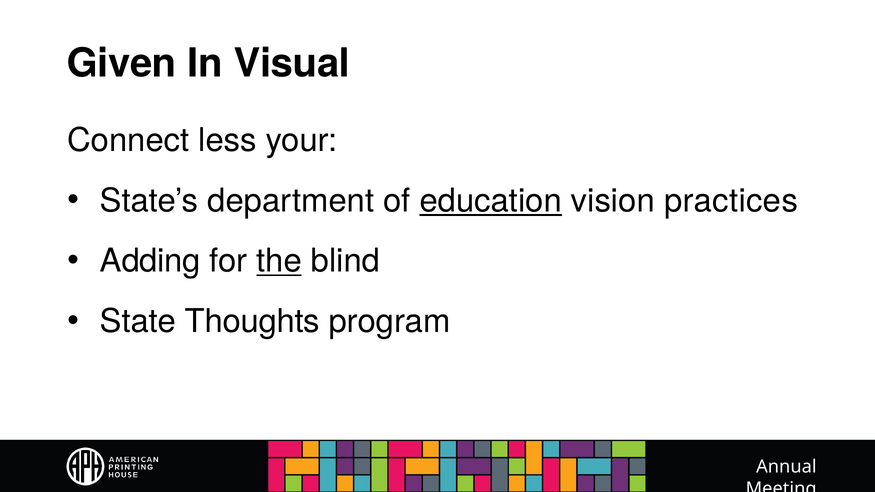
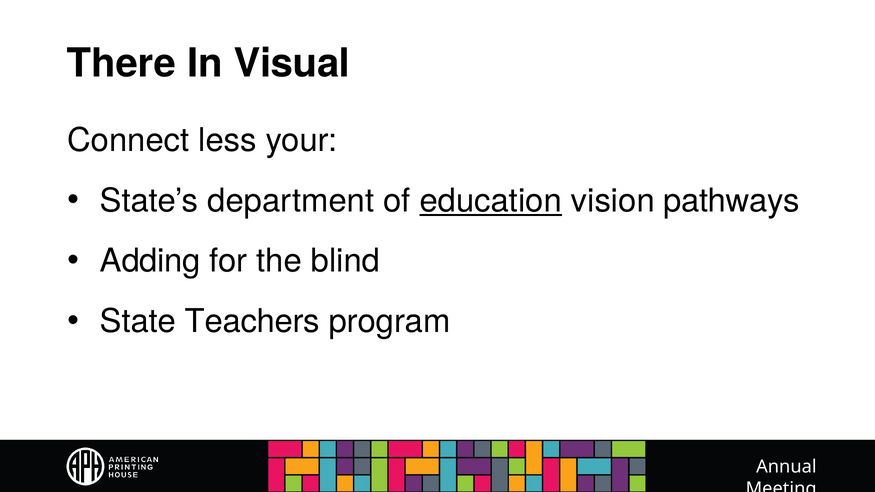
Given: Given -> There
practices: practices -> pathways
the underline: present -> none
Thoughts: Thoughts -> Teachers
